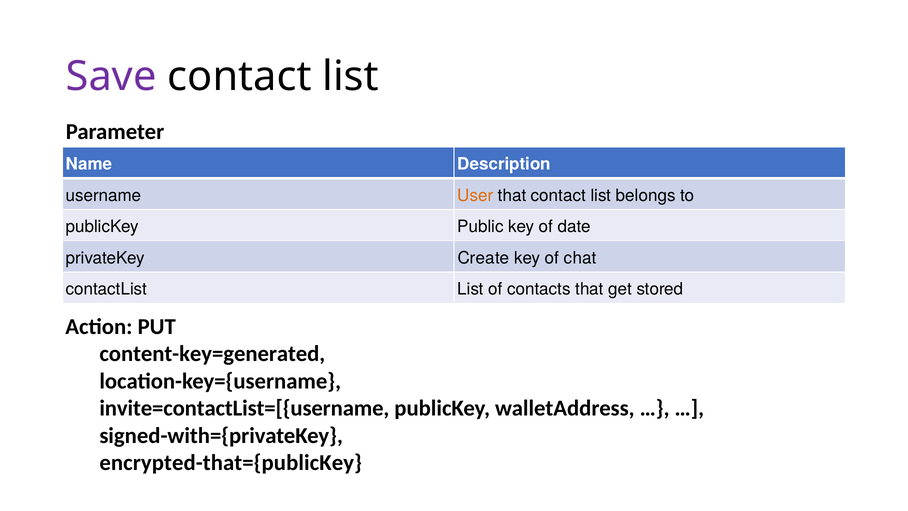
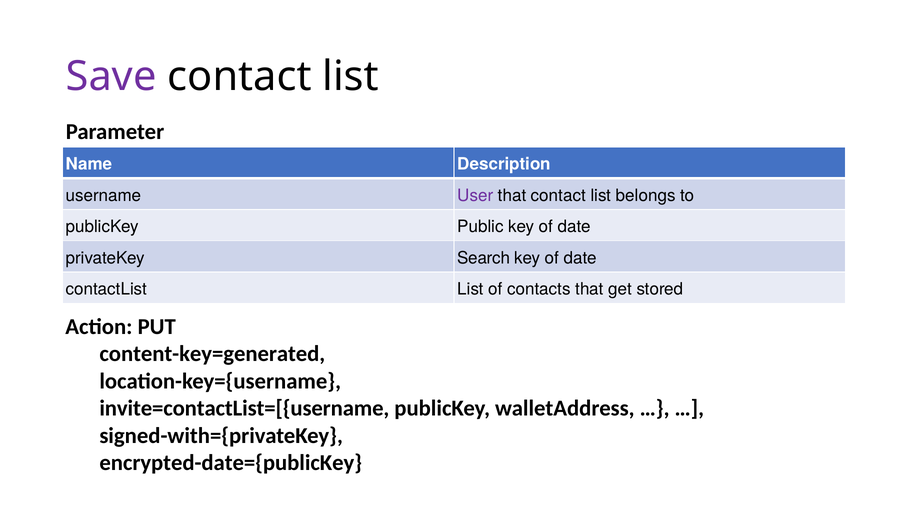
User colour: orange -> purple
Create: Create -> Search
chat at (580, 258): chat -> date
encrypted-that={publicKey: encrypted-that={publicKey -> encrypted-date={publicKey
